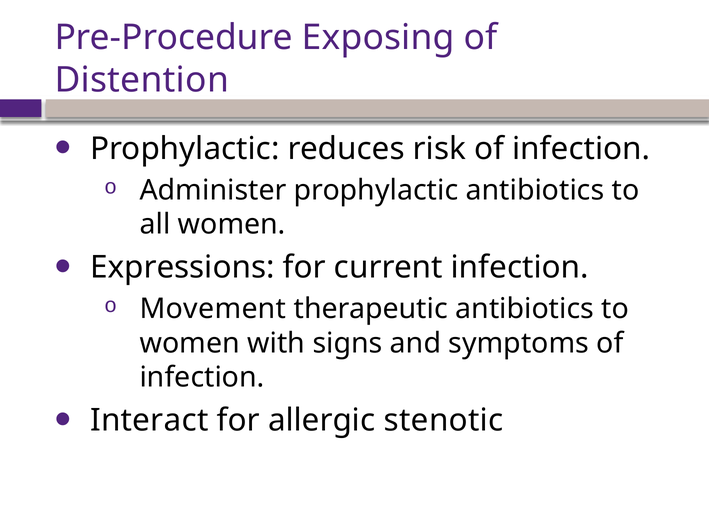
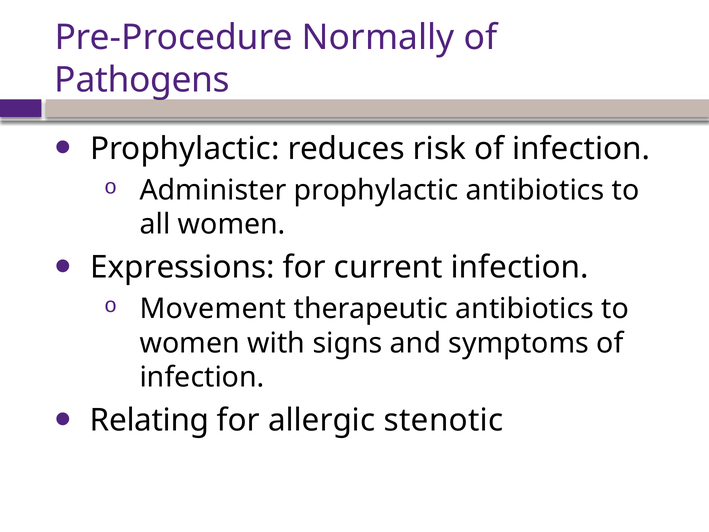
Exposing: Exposing -> Normally
Distention: Distention -> Pathogens
Interact: Interact -> Relating
